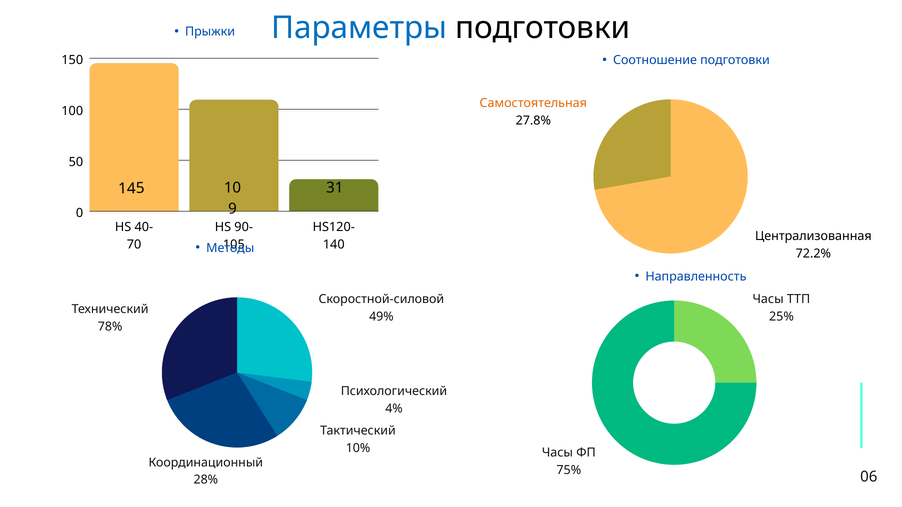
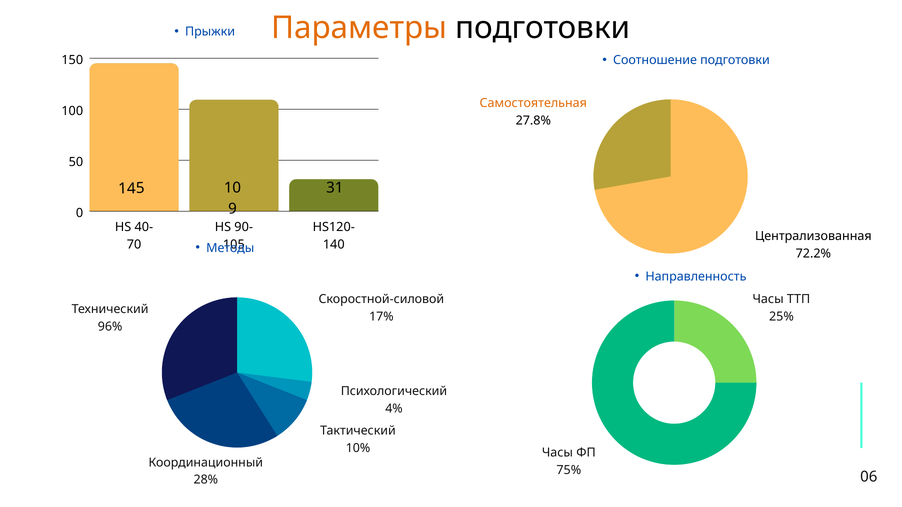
Параметры colour: blue -> orange
49%: 49% -> 17%
78%: 78% -> 96%
